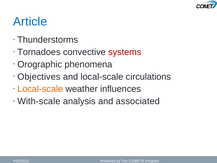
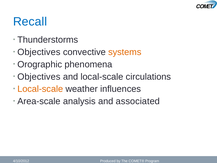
Article: Article -> Recall
Tornadoes at (39, 52): Tornadoes -> Objectives
systems colour: red -> orange
With-scale: With-scale -> Area-scale
